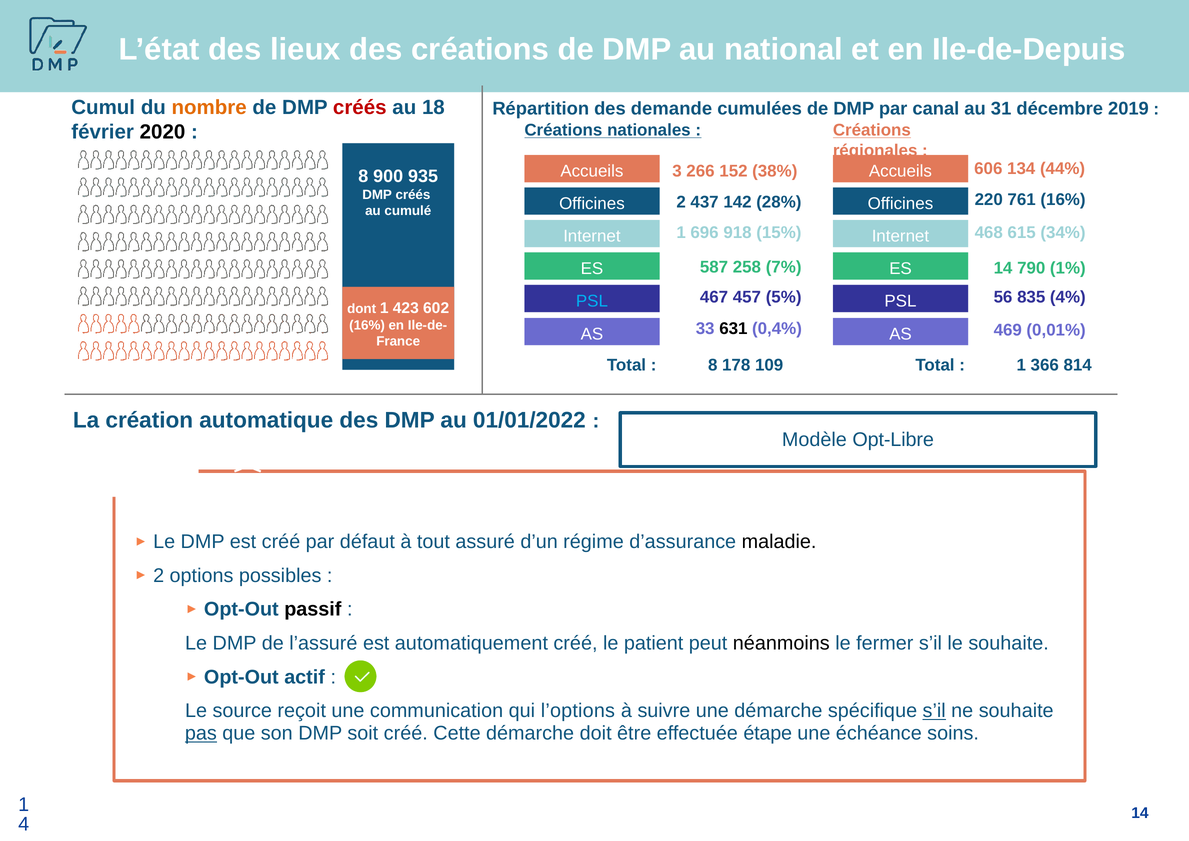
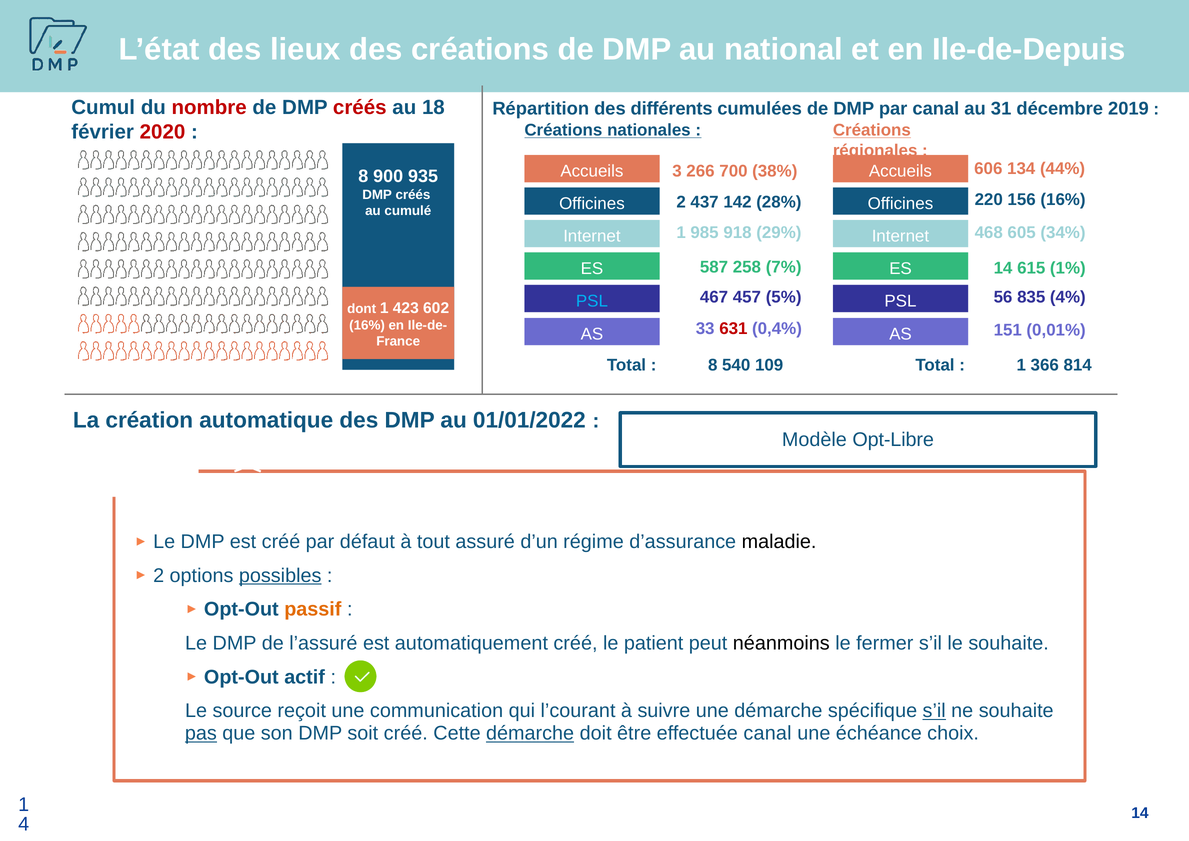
nombre colour: orange -> red
demande: demande -> différents
2020 colour: black -> red
152: 152 -> 700
761: 761 -> 156
696: 696 -> 985
15%: 15% -> 29%
615: 615 -> 605
790: 790 -> 615
631 colour: black -> red
469: 469 -> 151
178: 178 -> 540
possibles underline: none -> present
passif colour: black -> orange
l’options: l’options -> l’courant
démarche at (530, 734) underline: none -> present
effectuée étape: étape -> canal
soins: soins -> choix
